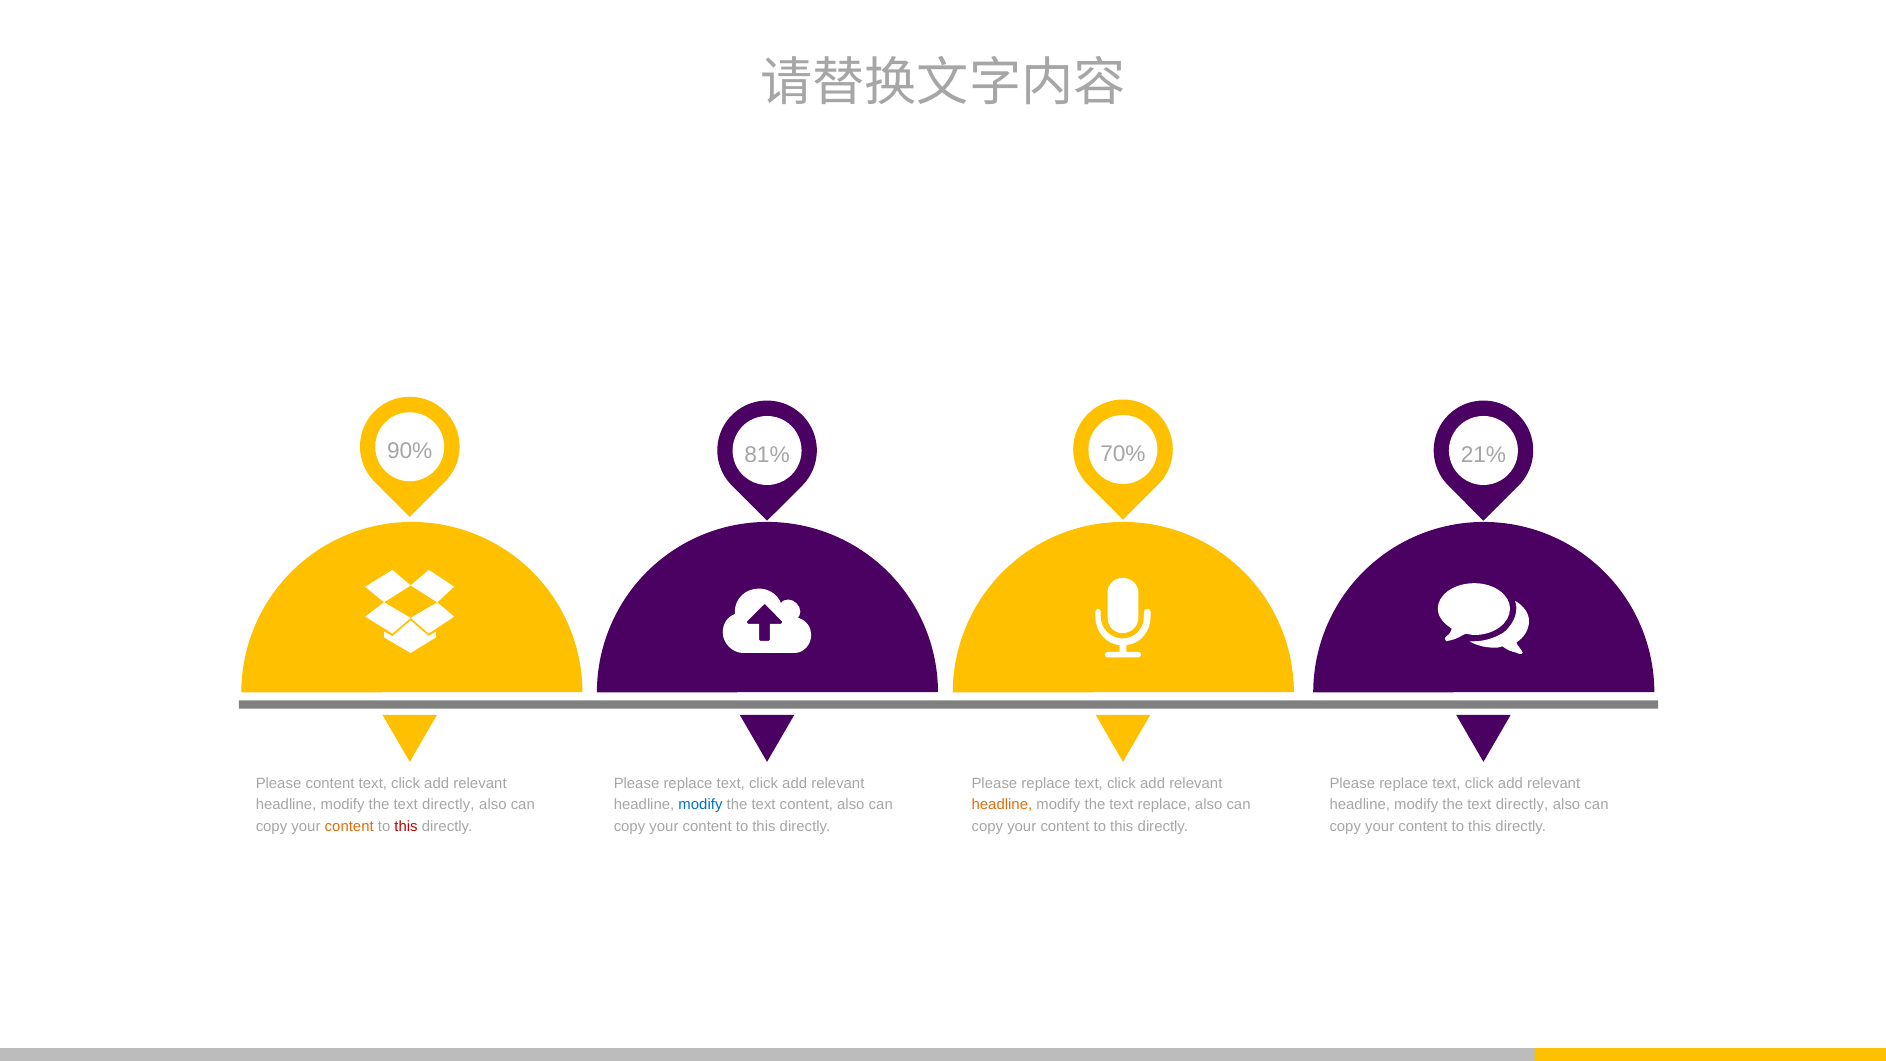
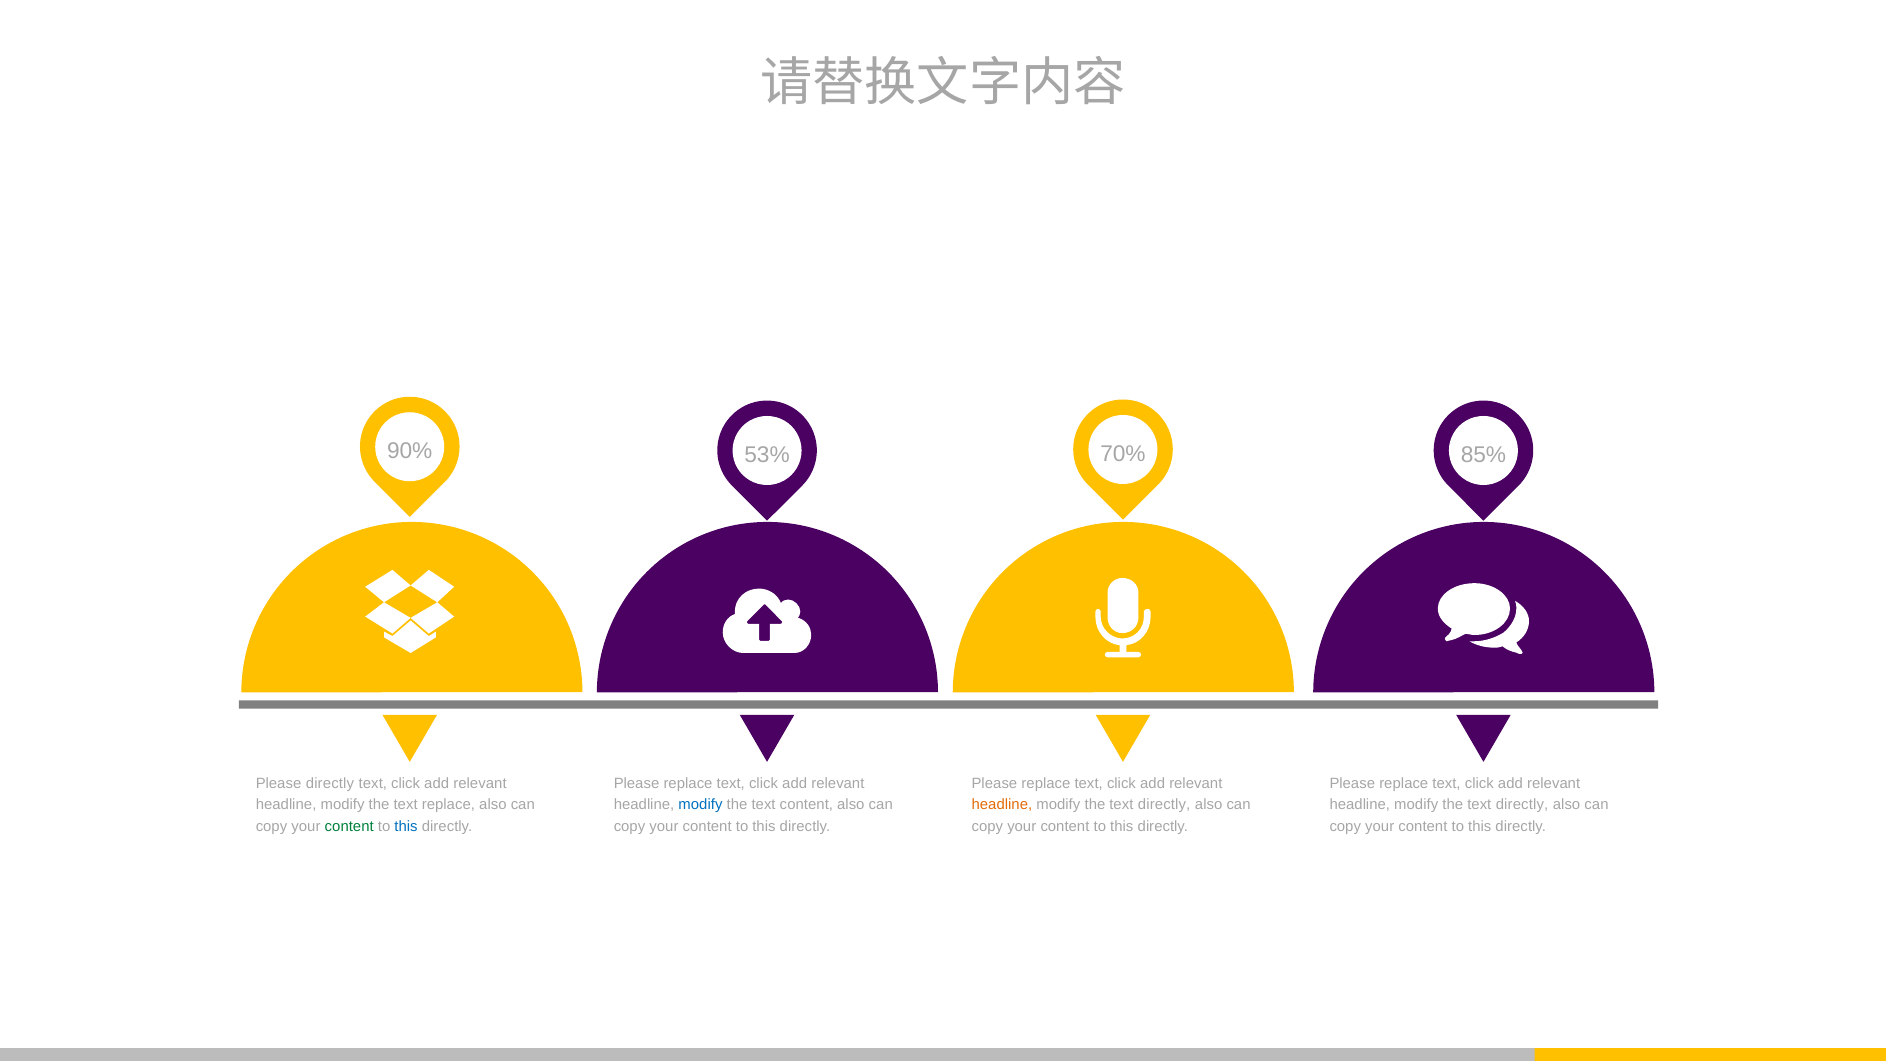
81%: 81% -> 53%
21%: 21% -> 85%
Please content: content -> directly
directly at (448, 805): directly -> replace
replace at (1164, 805): replace -> directly
content at (349, 826) colour: orange -> green
this at (406, 826) colour: red -> blue
